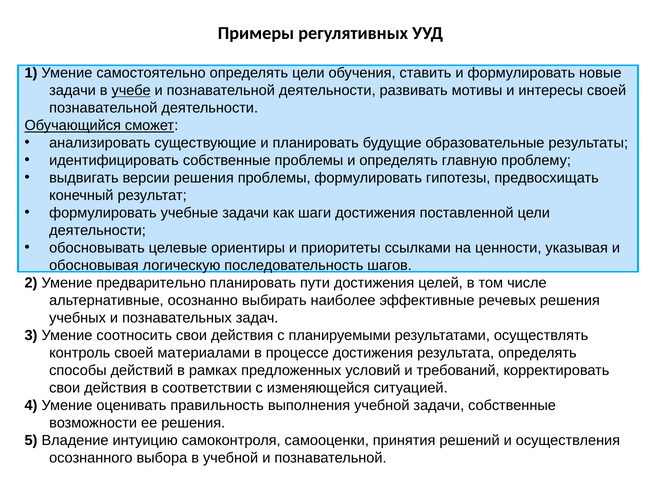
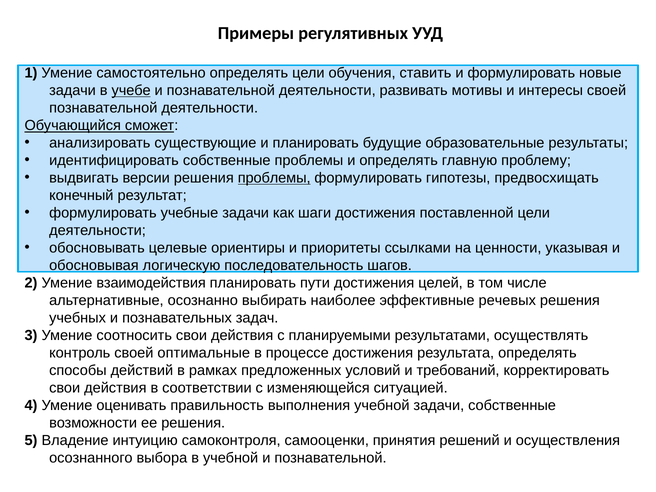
проблемы at (274, 178) underline: none -> present
предварительно: предварительно -> взаимодействия
материалами: материалами -> оптимальные
